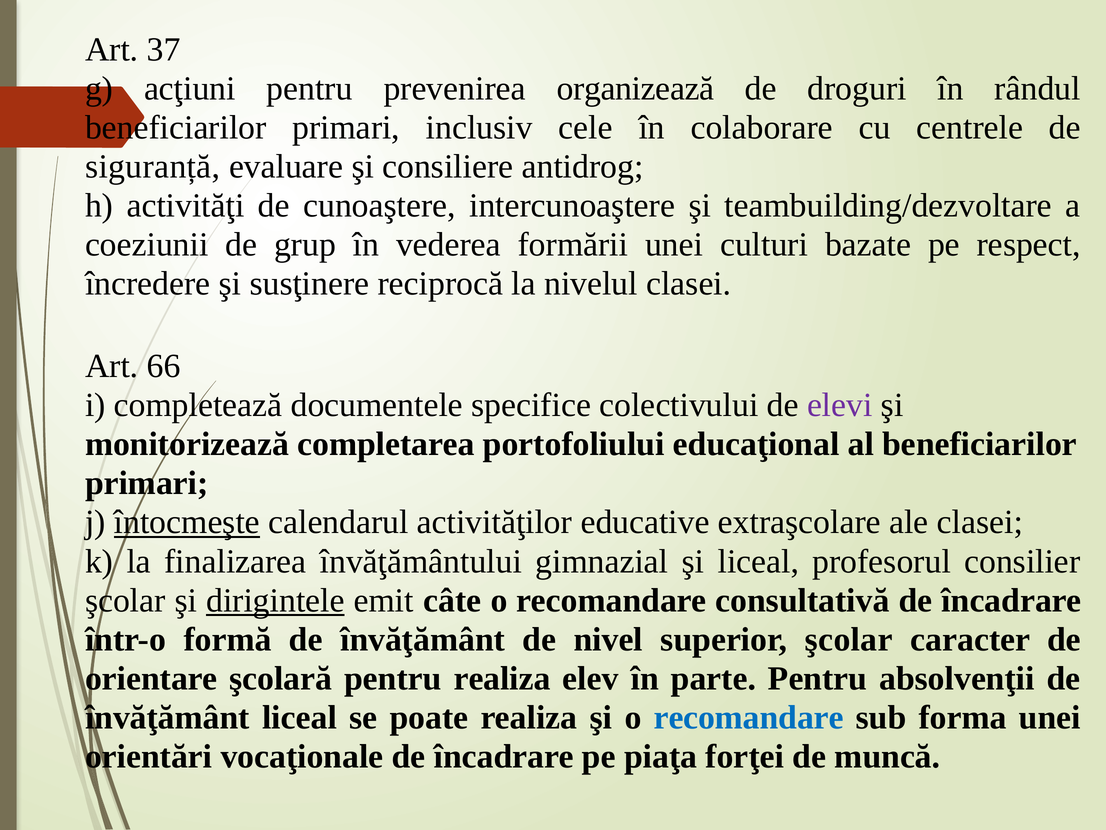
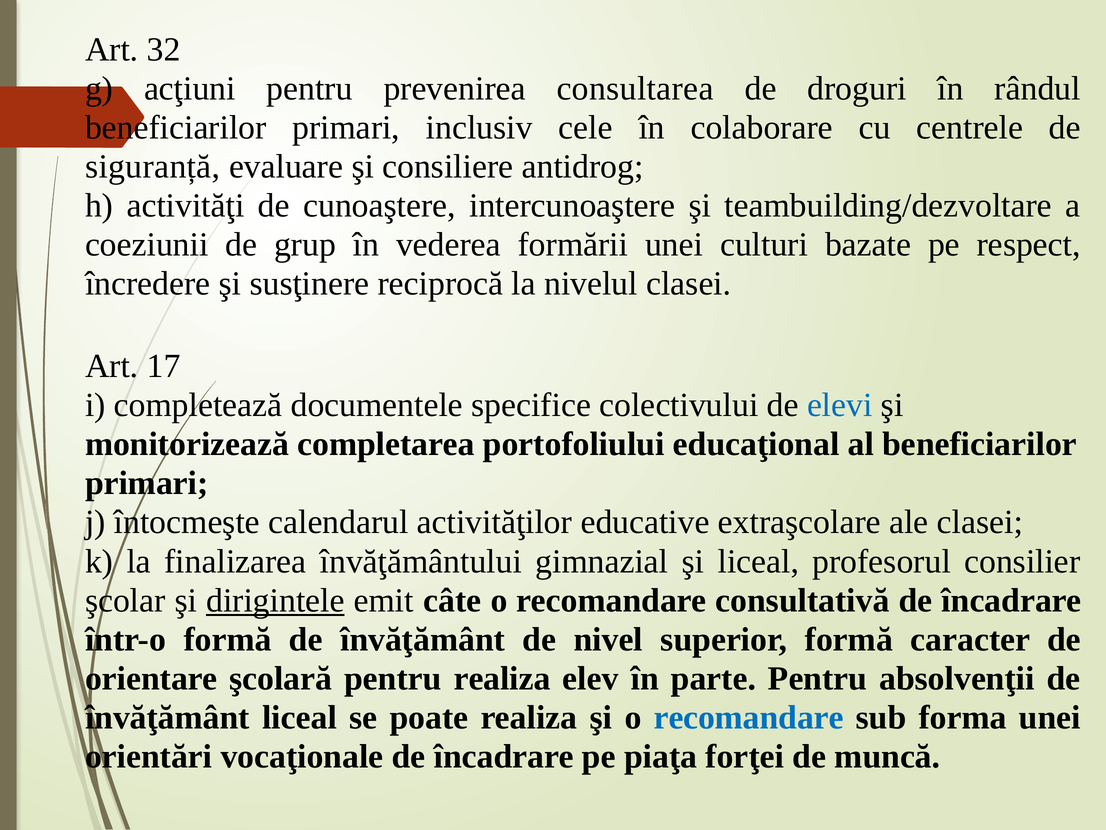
37: 37 -> 32
organizează: organizează -> consultarea
66: 66 -> 17
elevi colour: purple -> blue
întocmeşte underline: present -> none
superior şcolar: şcolar -> formă
